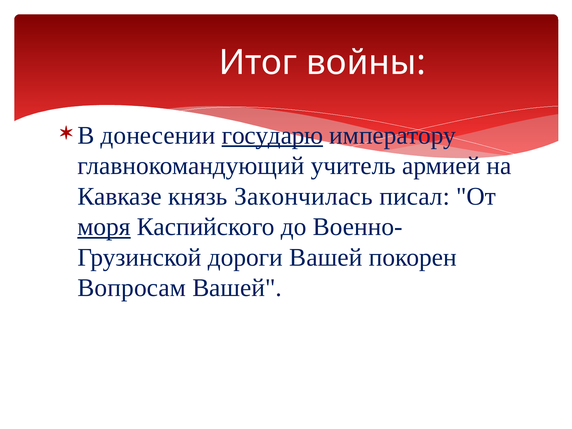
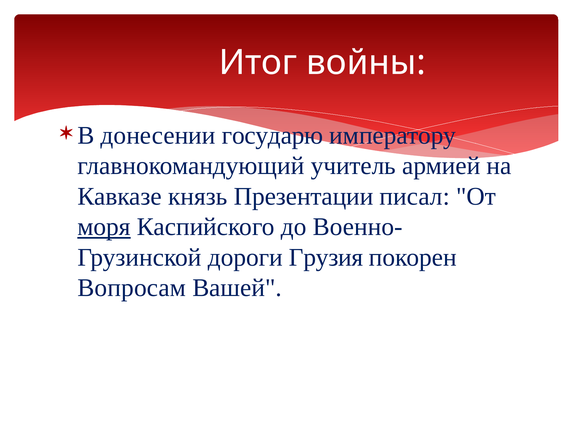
государю underline: present -> none
Закончилась: Закончилась -> Презентации
дороги Вашей: Вашей -> Грузия
